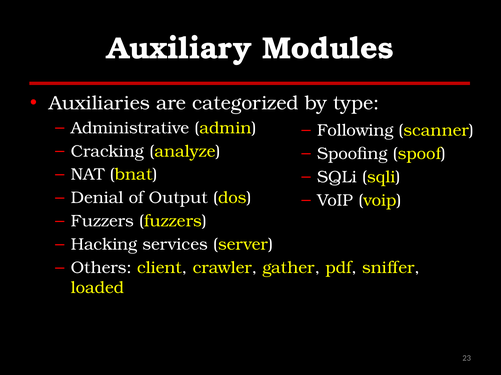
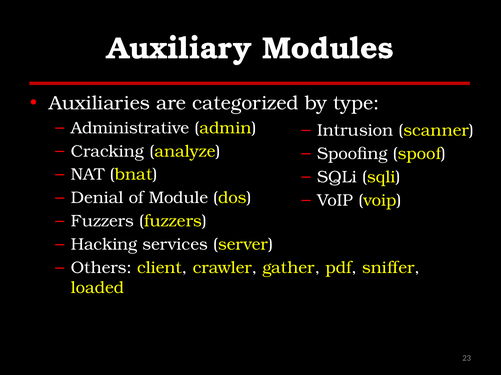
Following: Following -> Intrusion
Output: Output -> Module
